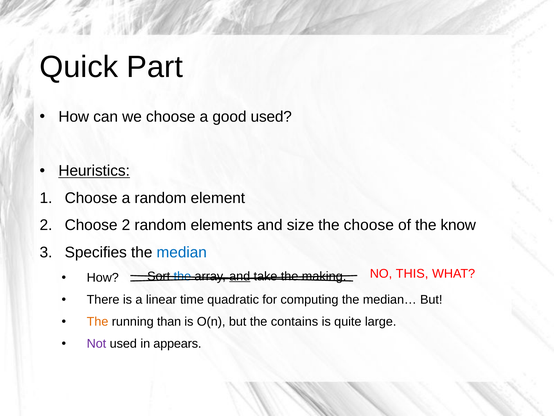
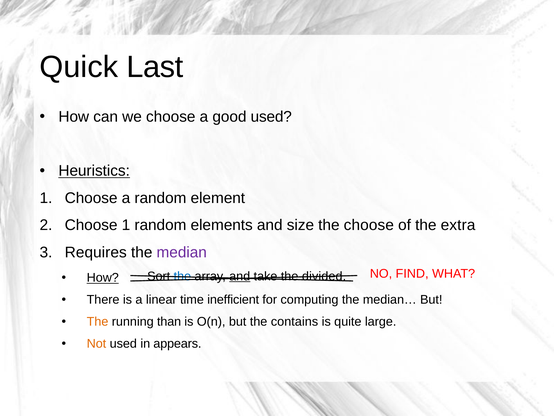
Part: Part -> Last
Choose 2: 2 -> 1
know: know -> extra
Specifies: Specifies -> Requires
median colour: blue -> purple
making: making -> divided
THIS: THIS -> FIND
How at (103, 277) underline: none -> present
quadratic: quadratic -> inefficient
Not colour: purple -> orange
